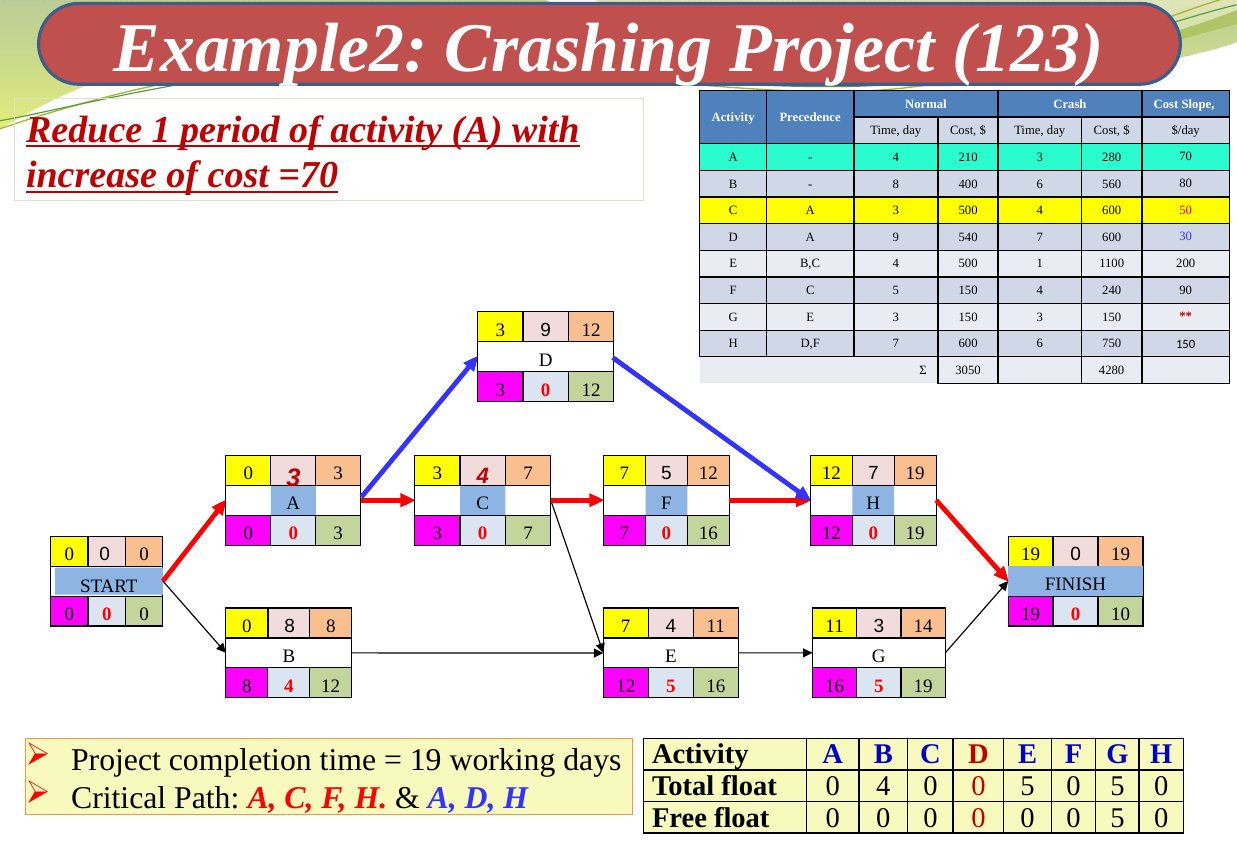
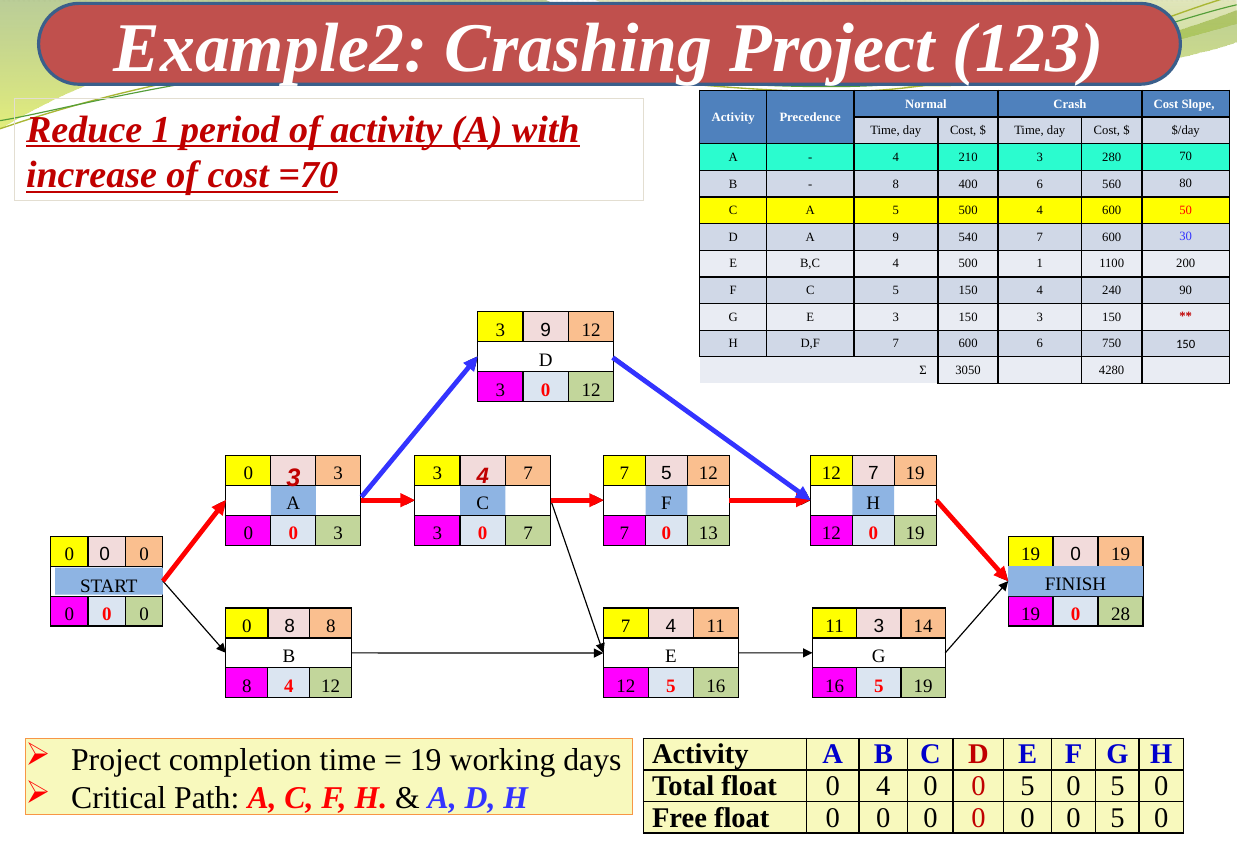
A 3: 3 -> 5
0 16: 16 -> 13
10: 10 -> 28
